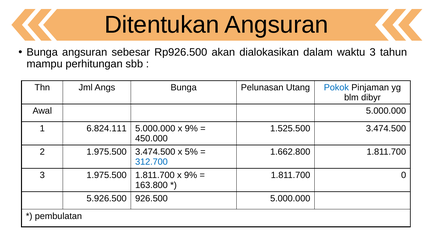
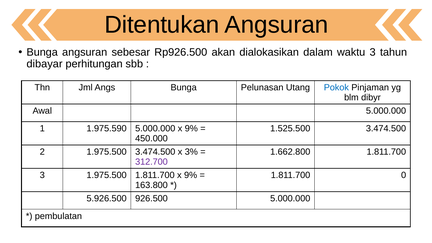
mampu: mampu -> dibayar
6.824.111: 6.824.111 -> 1.975.590
5%: 5% -> 3%
312.700 colour: blue -> purple
